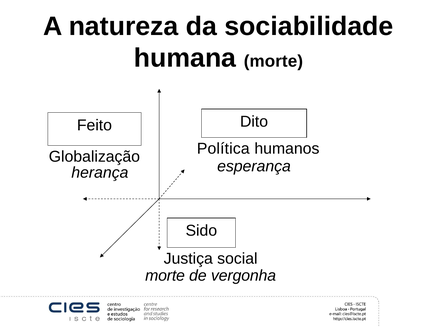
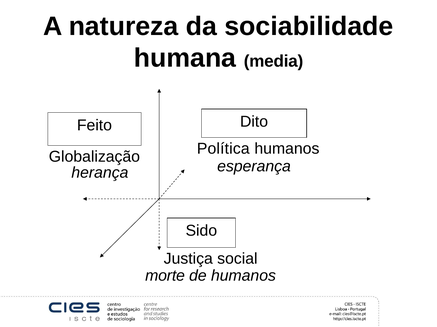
humana morte: morte -> media
de vergonha: vergonha -> humanos
